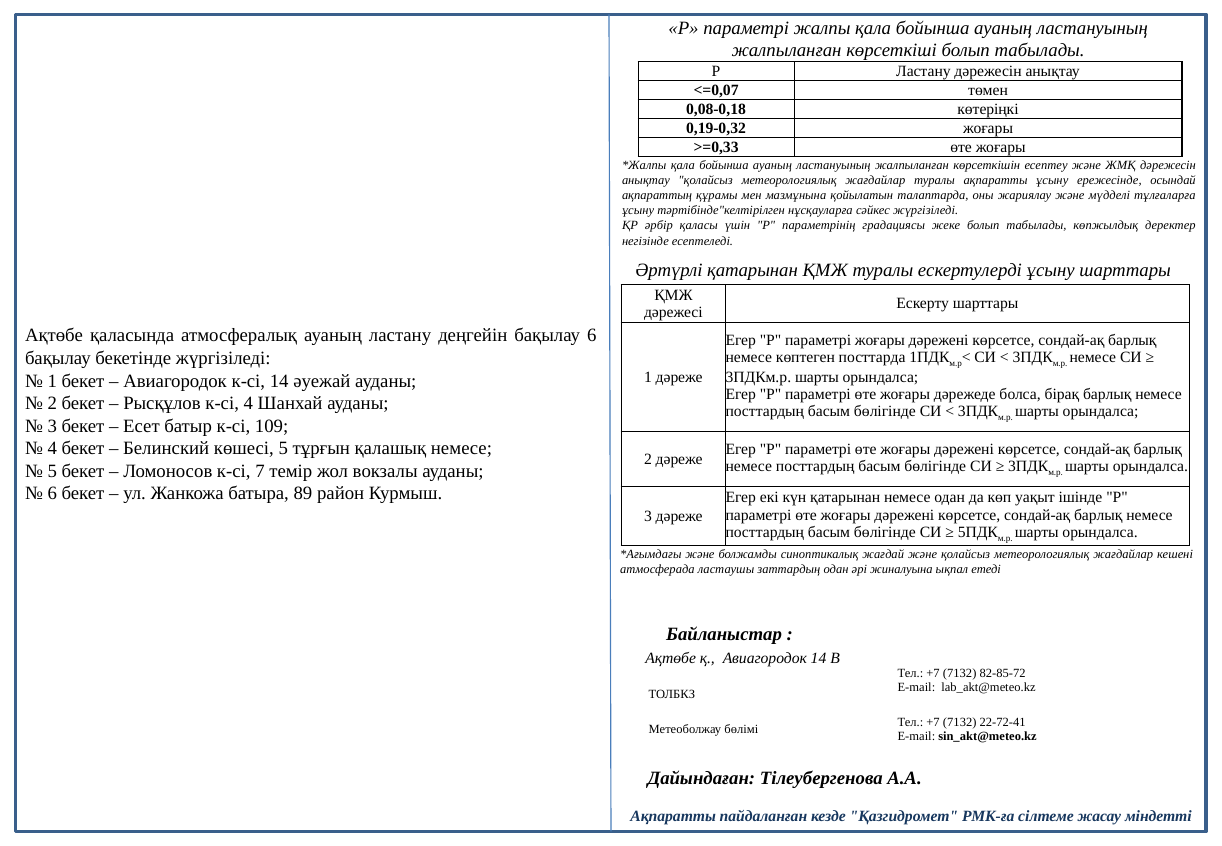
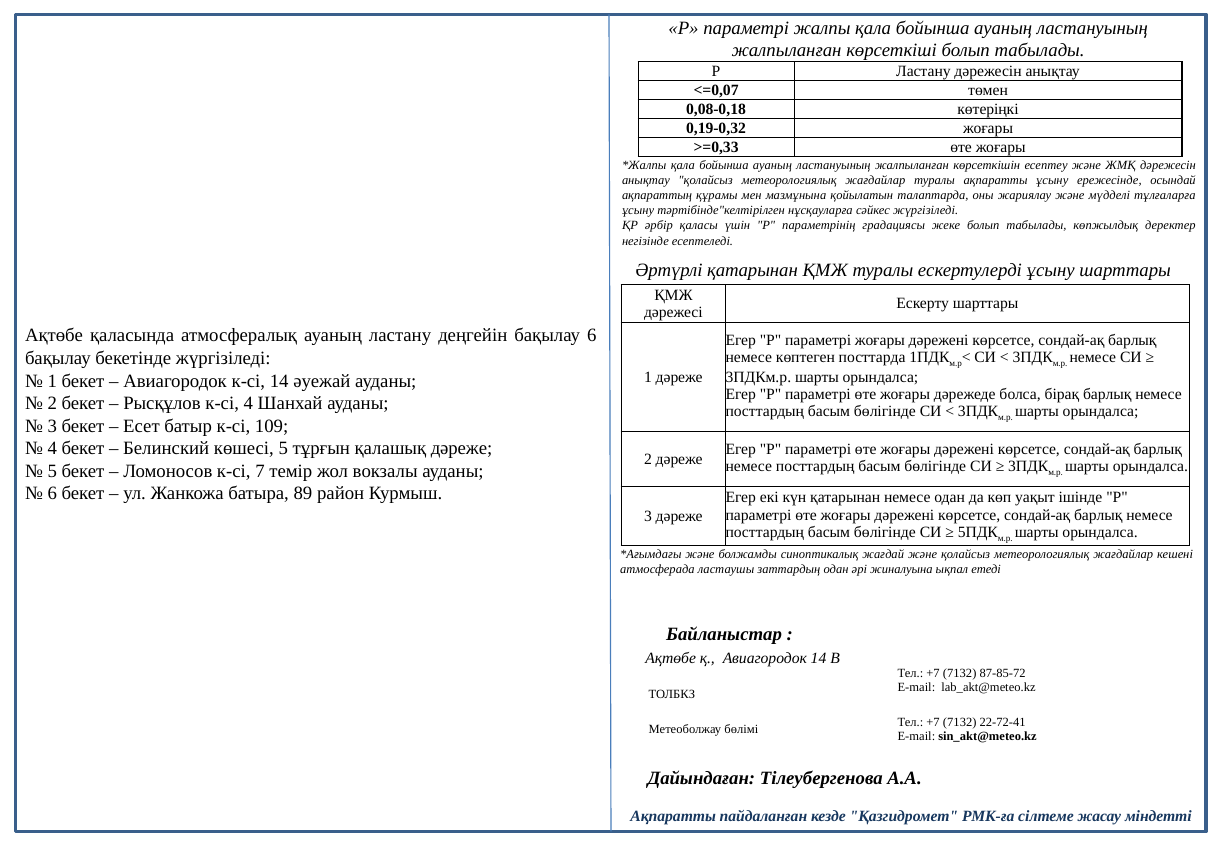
қалашық немесе: немесе -> дәреже
82-85-72: 82-85-72 -> 87-85-72
